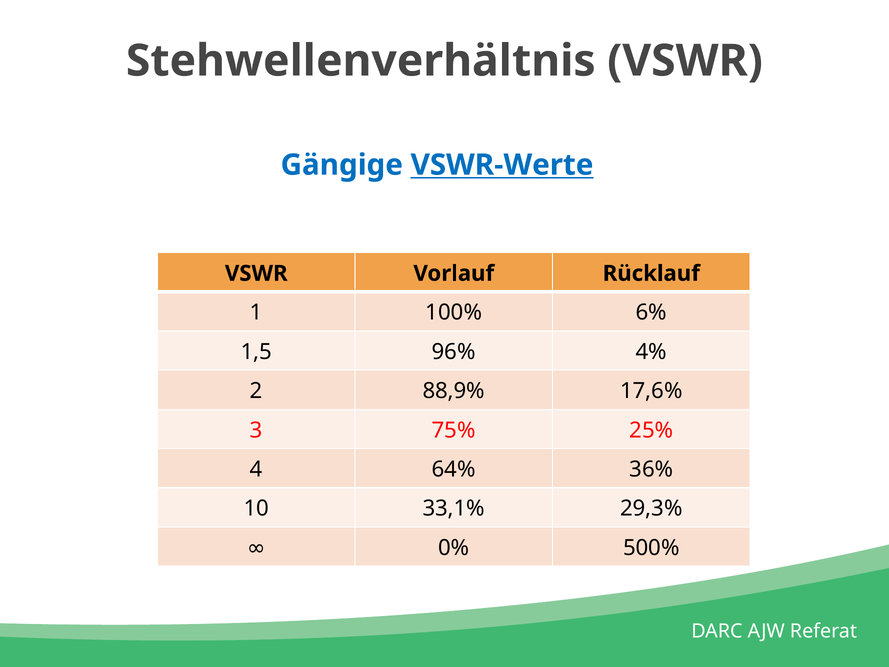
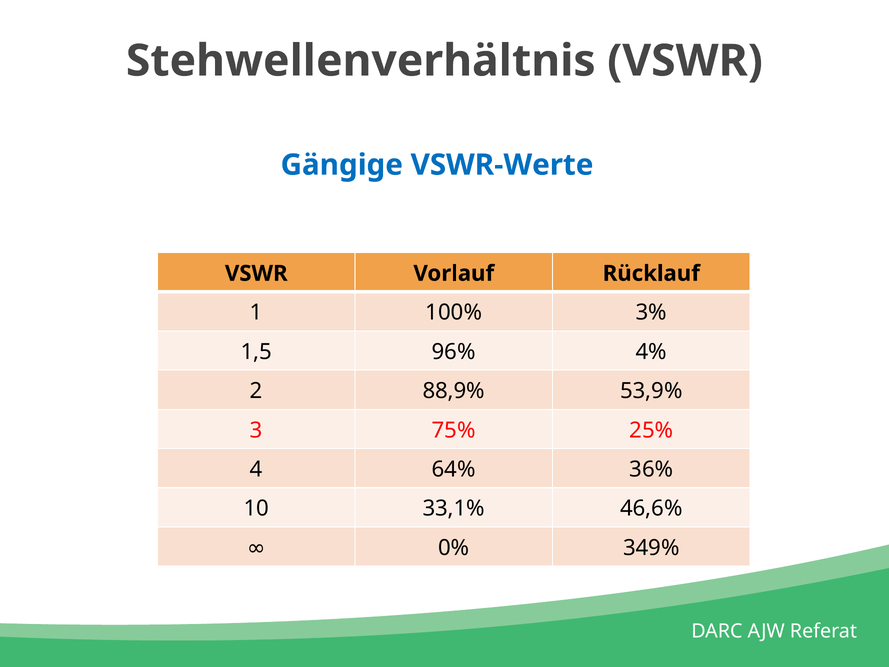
VSWR-Werte underline: present -> none
6%: 6% -> 3%
17,6%: 17,6% -> 53,9%
29,3%: 29,3% -> 46,6%
500%: 500% -> 349%
